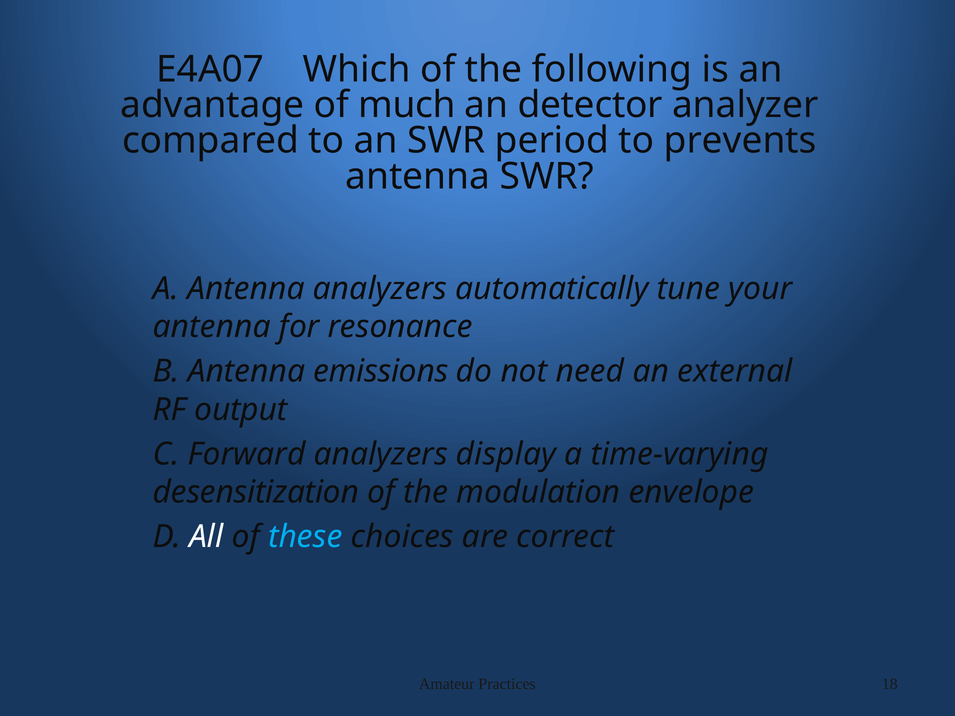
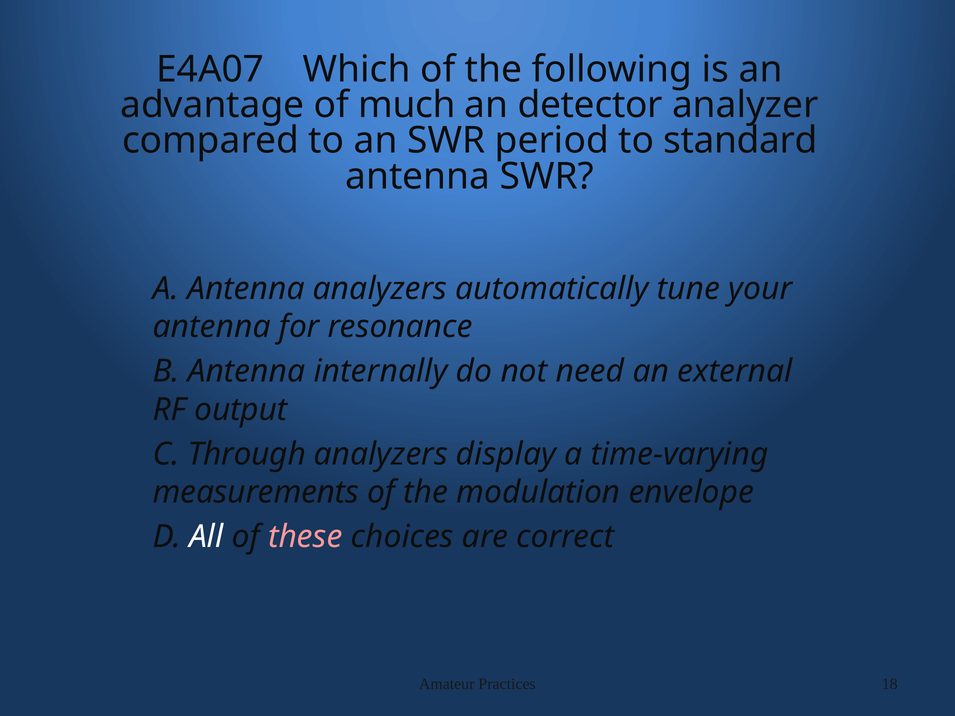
prevents: prevents -> standard
emissions: emissions -> internally
Forward: Forward -> Through
desensitization: desensitization -> measurements
these colour: light blue -> pink
